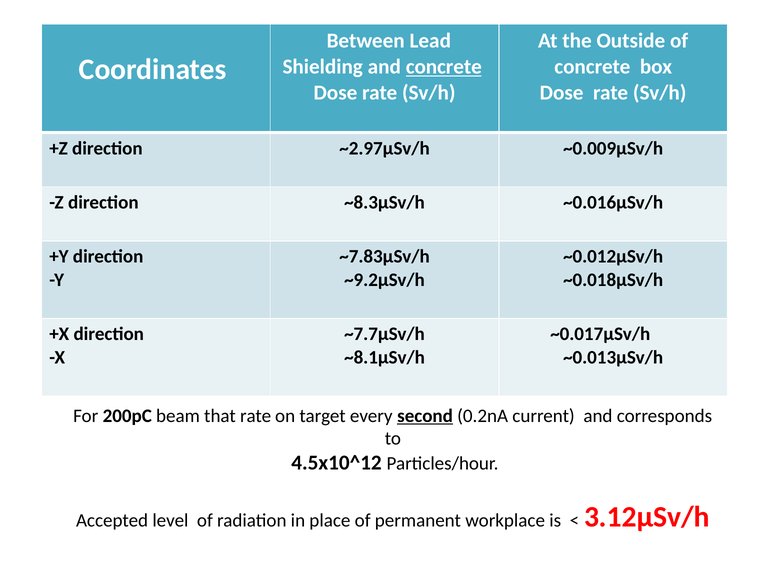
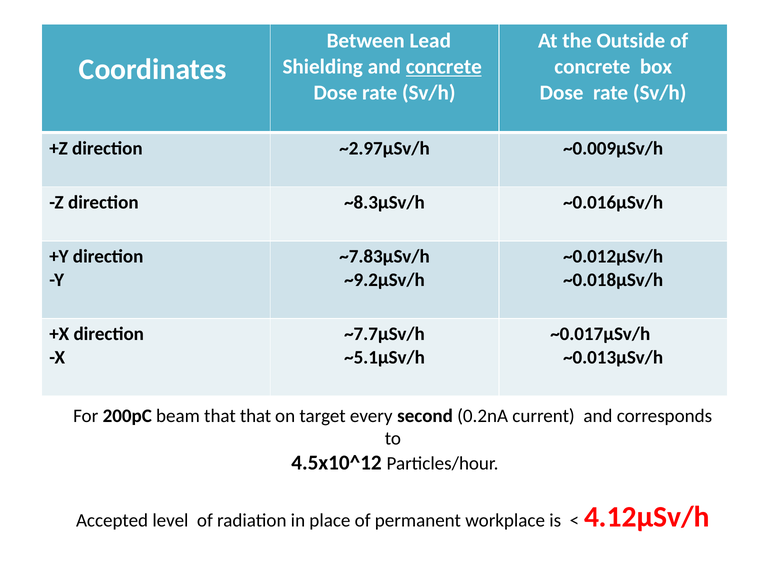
~8.1µSv/h: ~8.1µSv/h -> ~5.1µSv/h
that rate: rate -> that
second underline: present -> none
3.12µSv/h: 3.12µSv/h -> 4.12µSv/h
